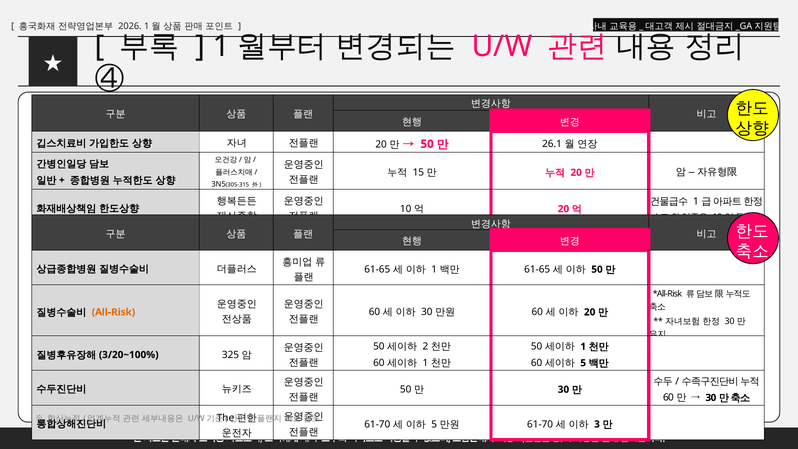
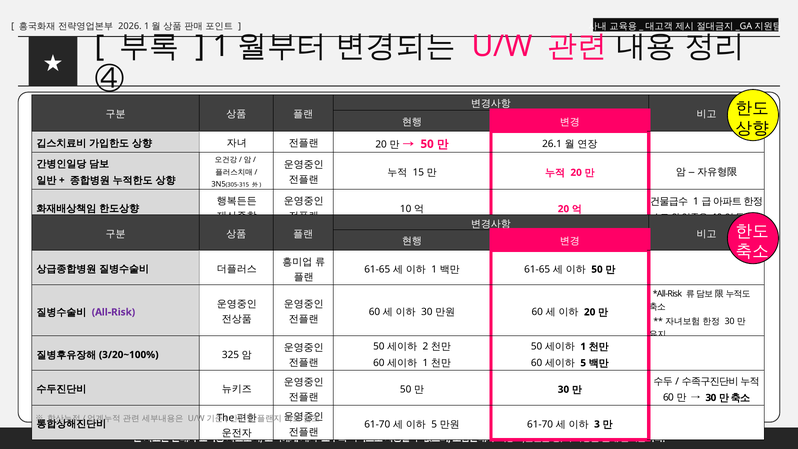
All-Risk colour: orange -> purple
